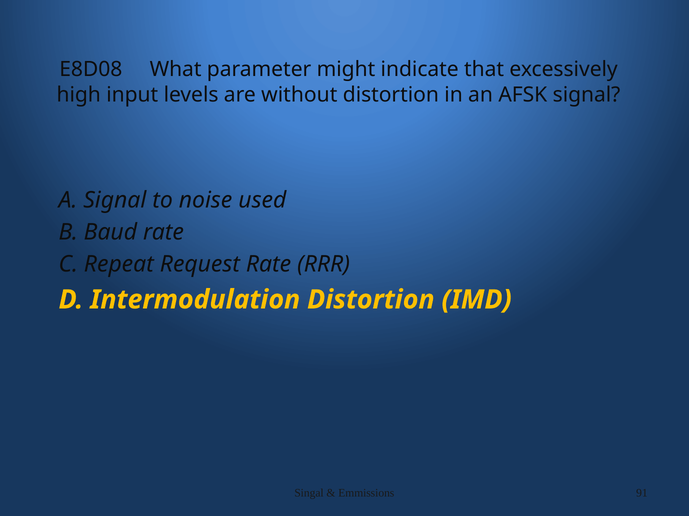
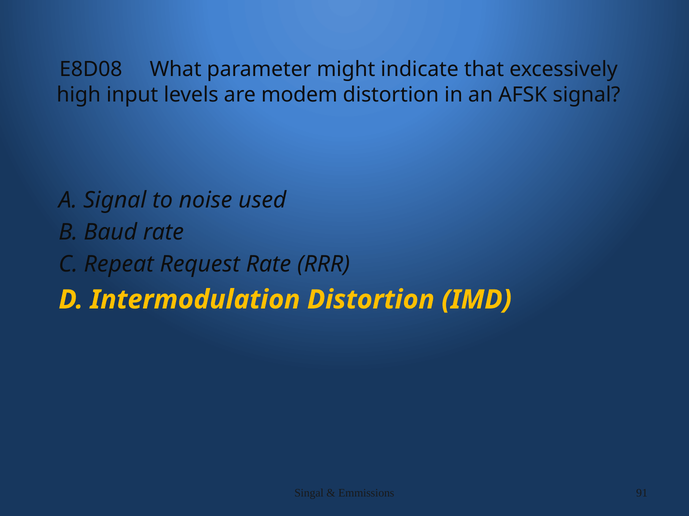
without: without -> modem
